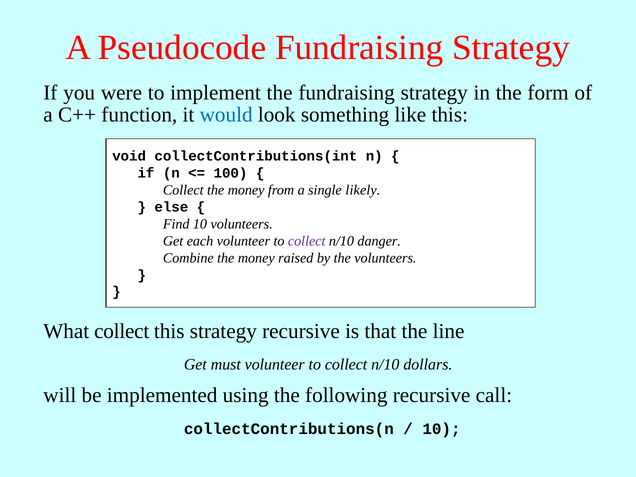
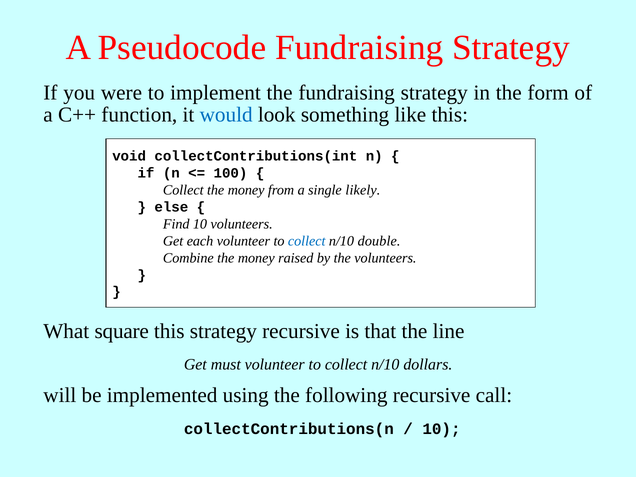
collect at (307, 241) colour: purple -> blue
danger: danger -> double
What collect: collect -> square
